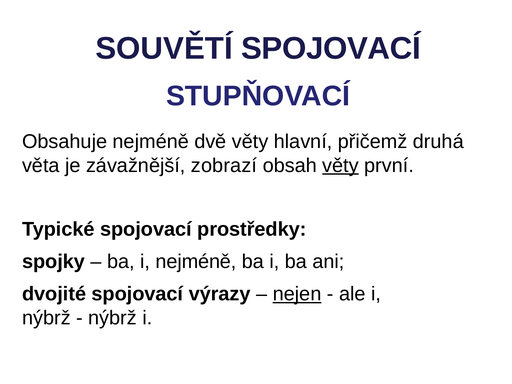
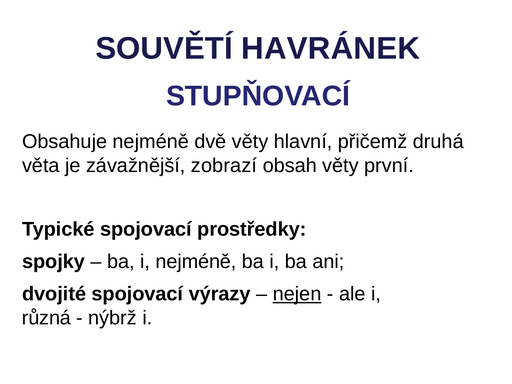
SOUVĚTÍ SPOJOVACÍ: SPOJOVACÍ -> HAVRÁNEK
věty at (341, 165) underline: present -> none
nýbrž at (46, 318): nýbrž -> různá
